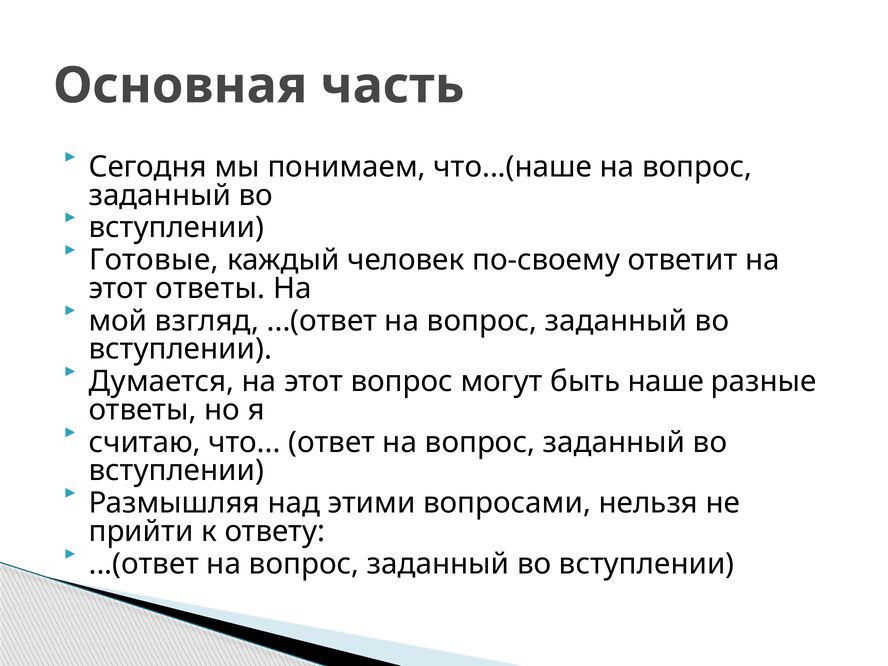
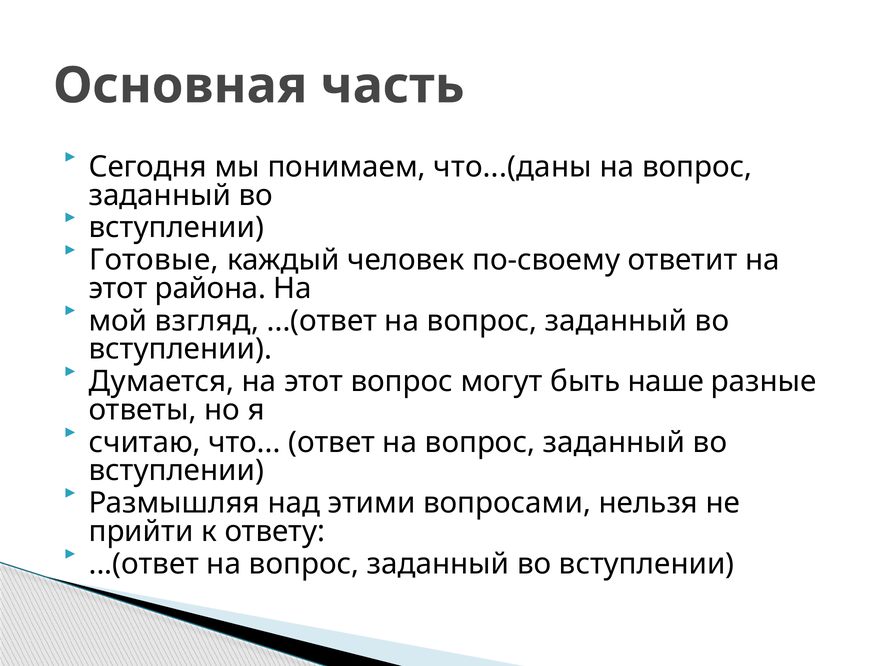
что...(наше: что...(наше -> что...(даны
этот ответы: ответы -> района
